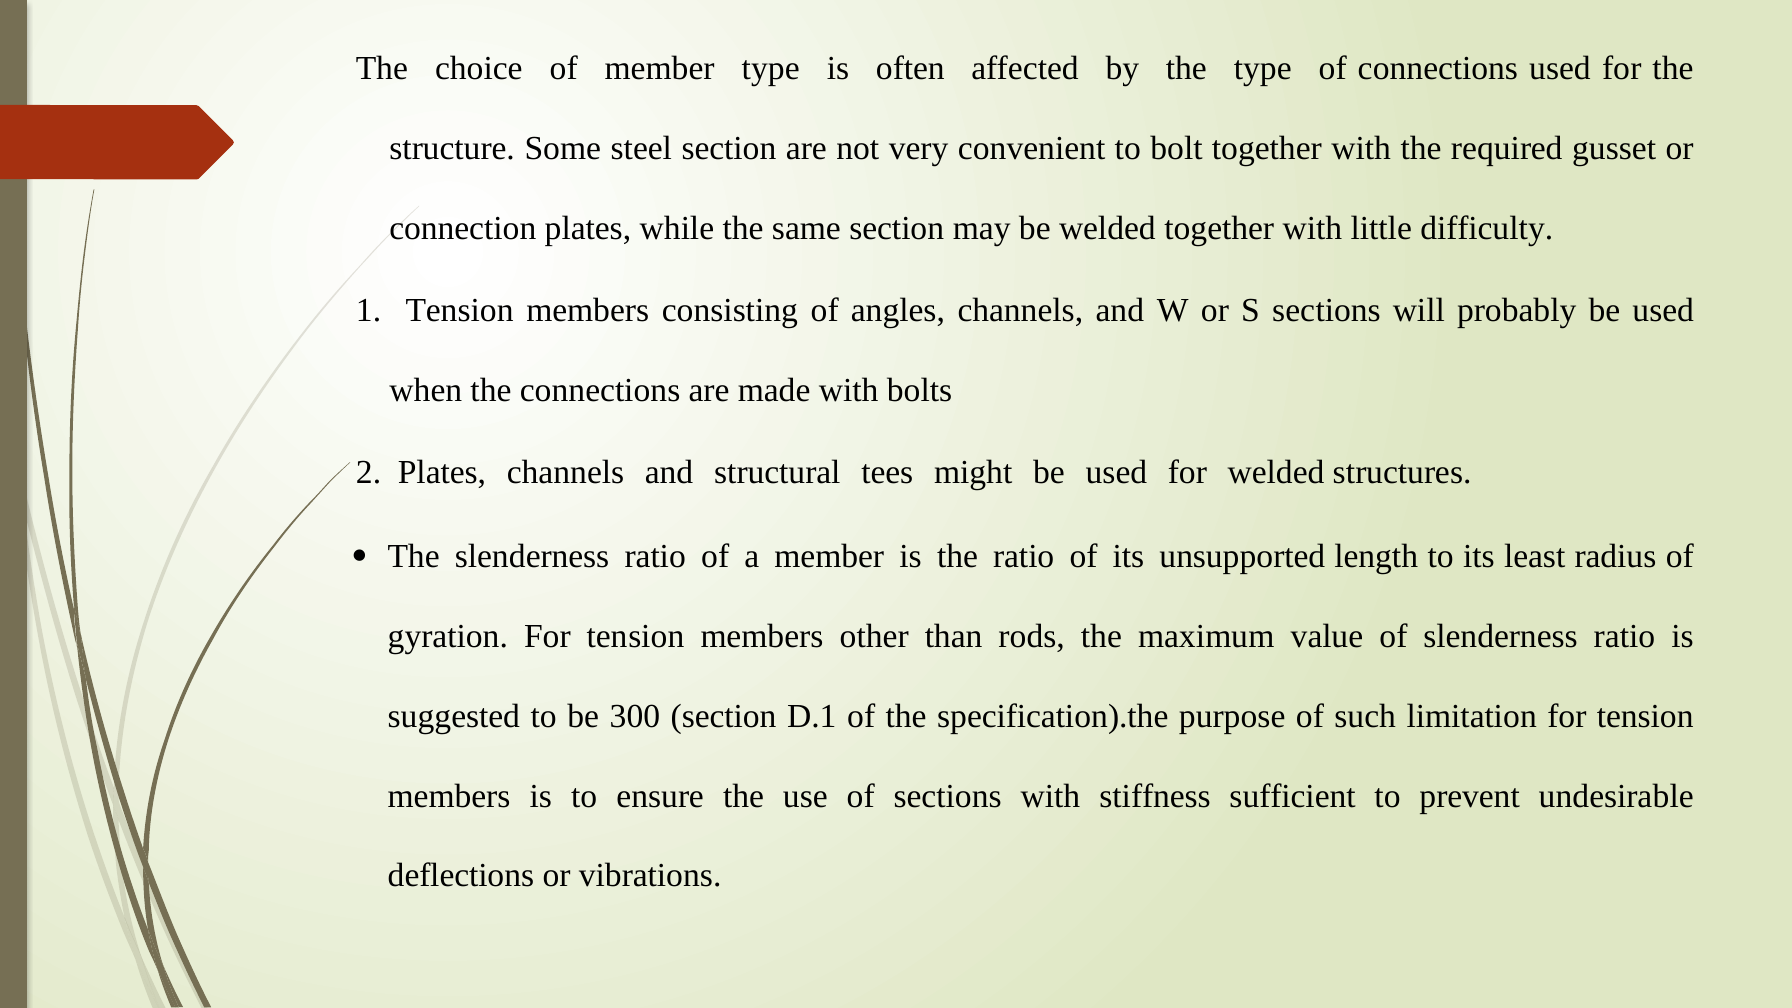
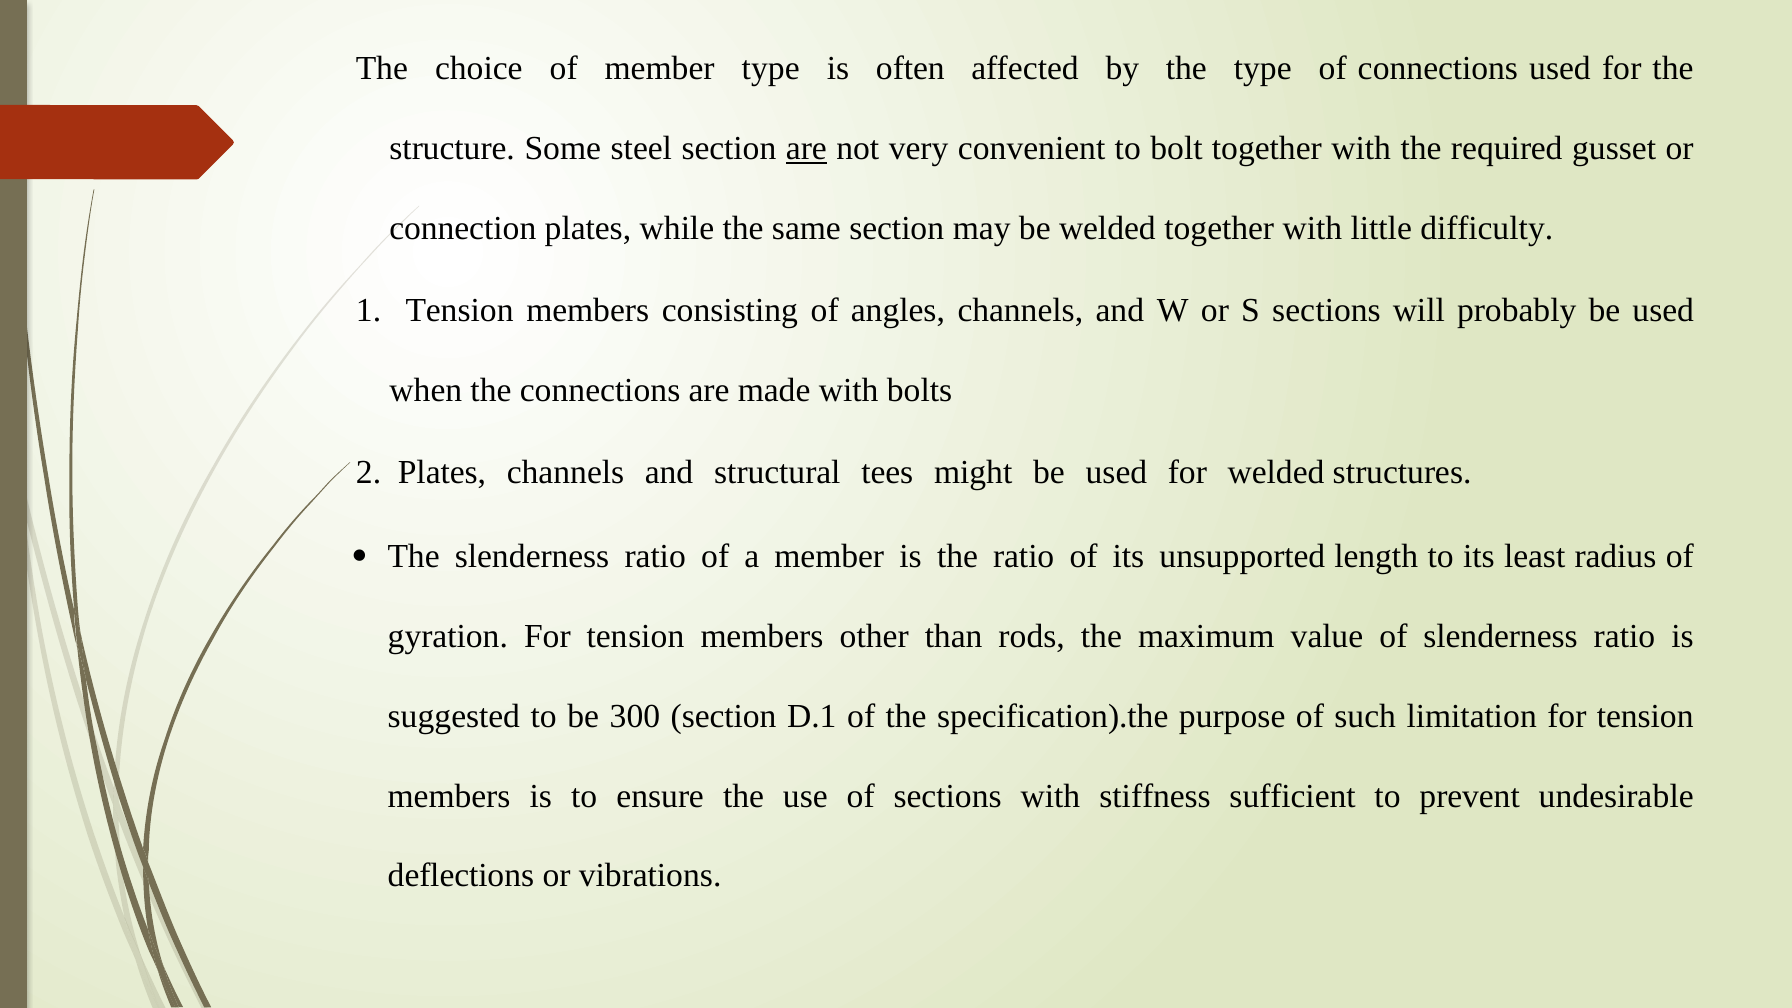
are at (806, 148) underline: none -> present
